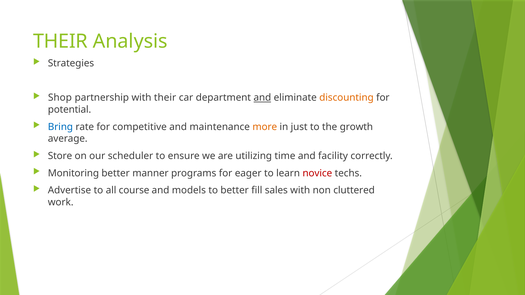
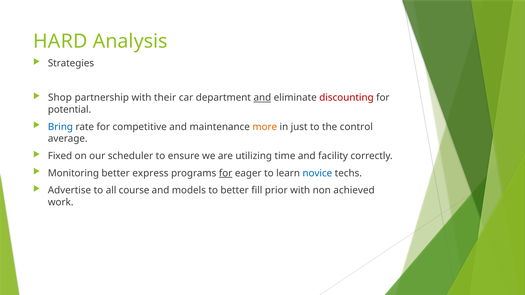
THEIR at (60, 41): THEIR -> HARD
discounting colour: orange -> red
growth: growth -> control
Store: Store -> Fixed
manner: manner -> express
for at (226, 173) underline: none -> present
novice colour: red -> blue
sales: sales -> prior
cluttered: cluttered -> achieved
